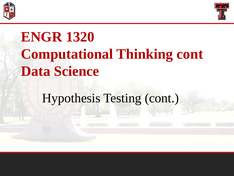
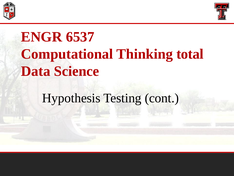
1320: 1320 -> 6537
Thinking cont: cont -> total
